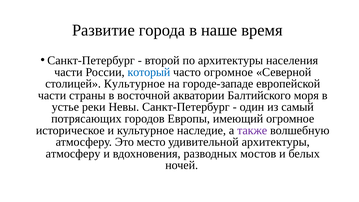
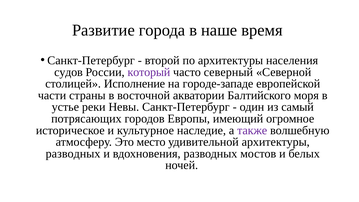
части at (68, 72): части -> судов
который colour: blue -> purple
часто огромное: огромное -> северный
столицей Культурное: Культурное -> Исполнение
атмосферу at (73, 154): атмосферу -> разводных
